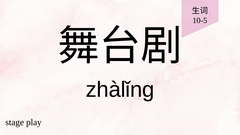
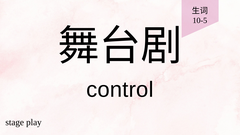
zhàlǐng: zhàlǐng -> control
